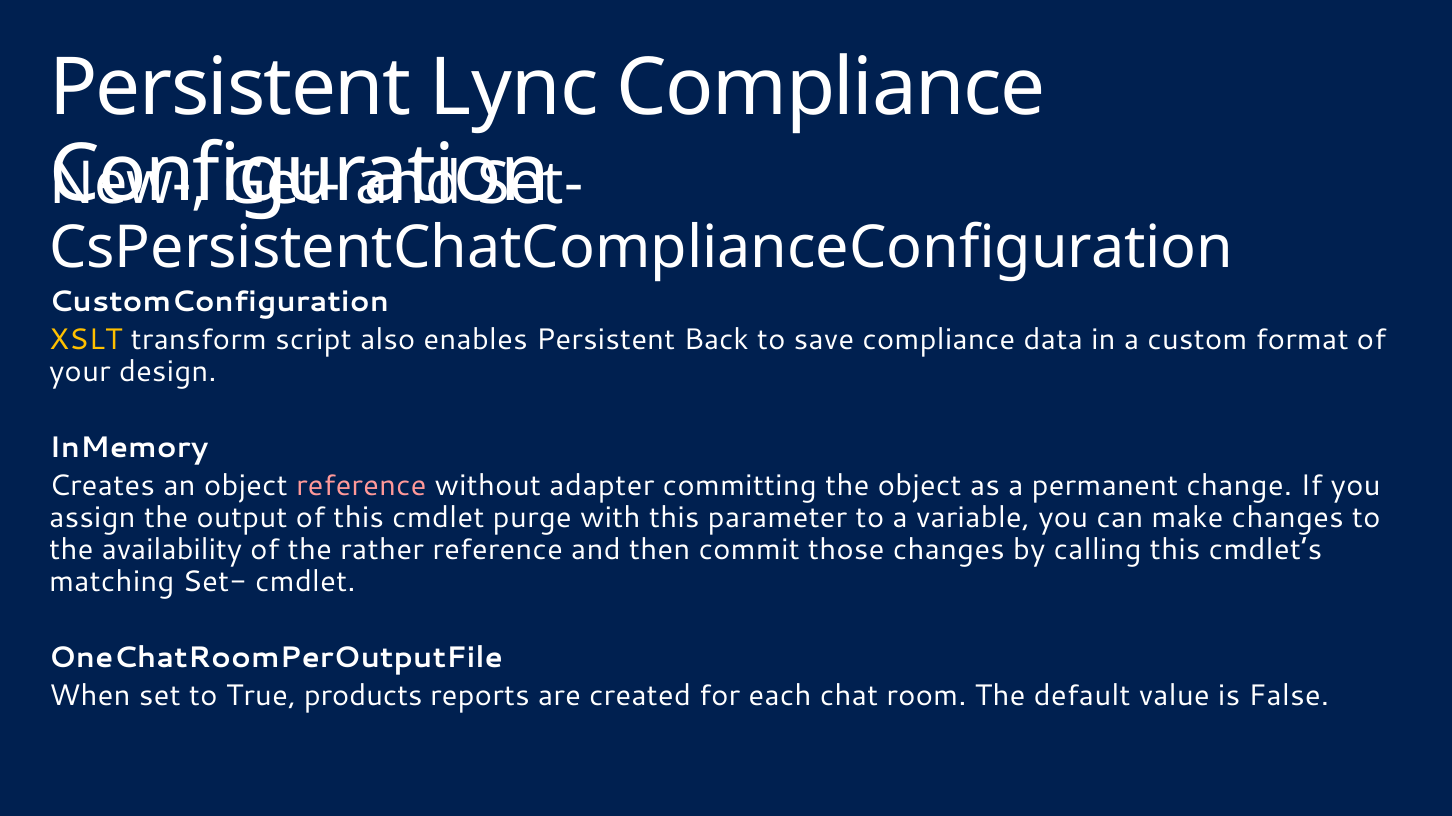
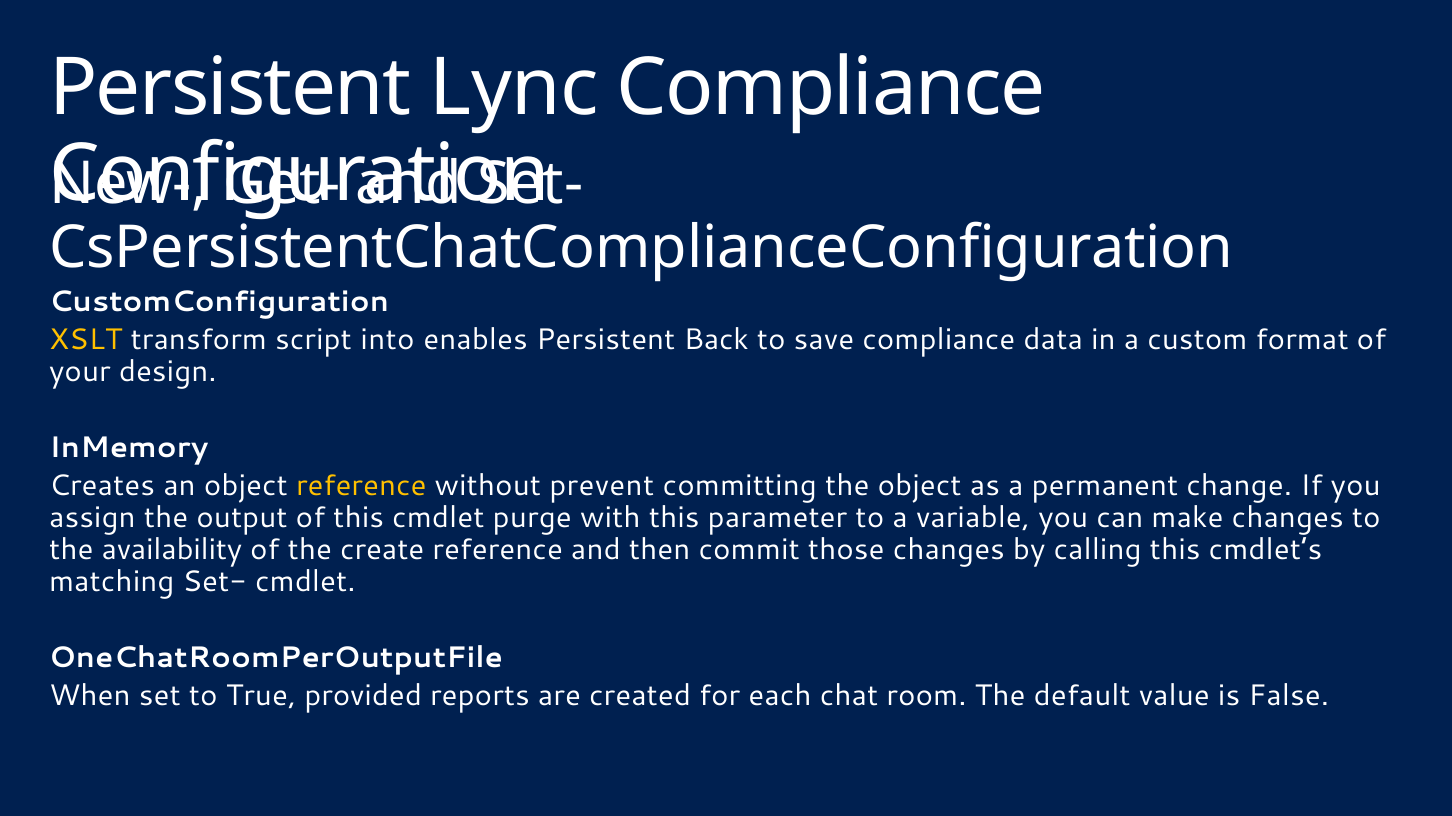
also: also -> into
reference at (361, 486) colour: pink -> yellow
adapter: adapter -> prevent
rather: rather -> create
products: products -> provided
